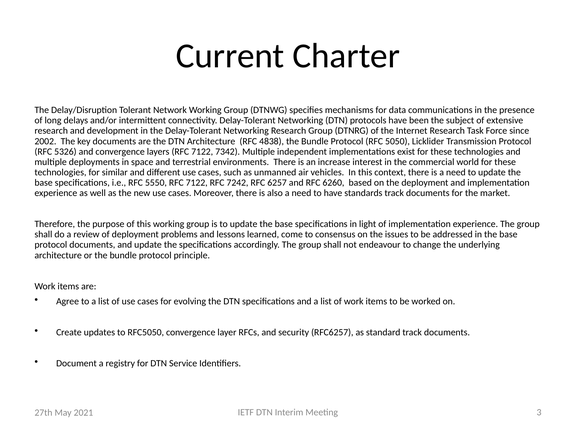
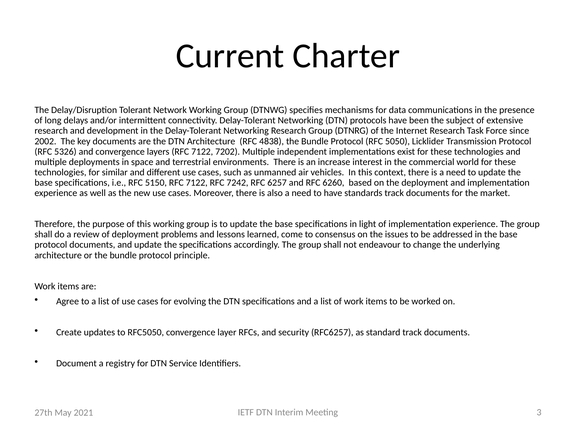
7342: 7342 -> 7202
5550: 5550 -> 5150
